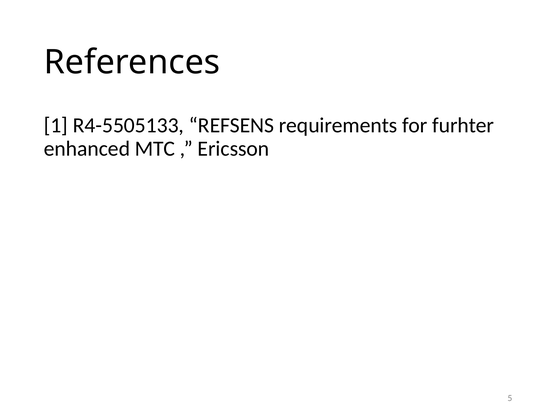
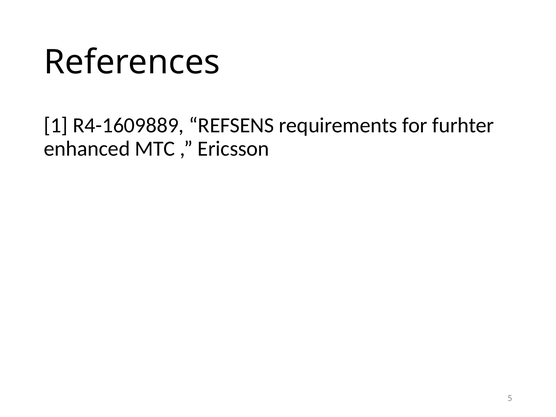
R4-5505133: R4-5505133 -> R4-1609889
